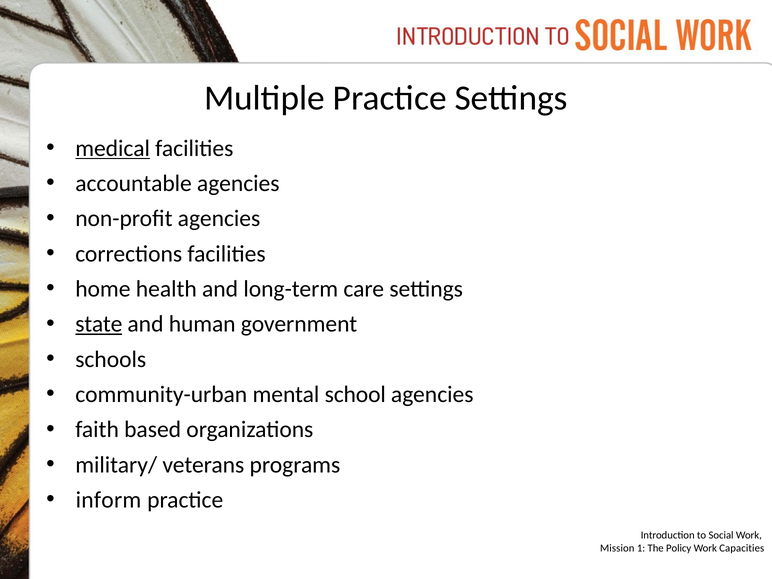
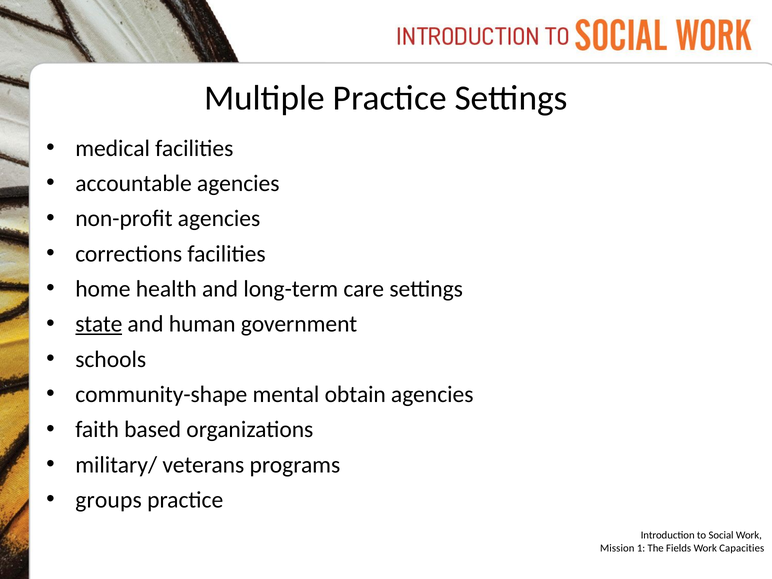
medical underline: present -> none
community-urban: community-urban -> community-shape
school: school -> obtain
inform: inform -> groups
Policy: Policy -> Fields
